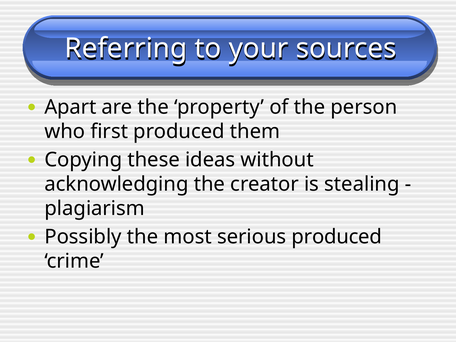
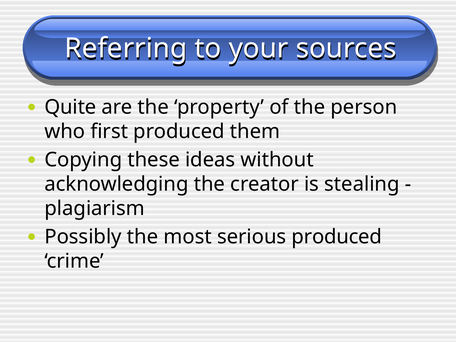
Apart: Apart -> Quite
